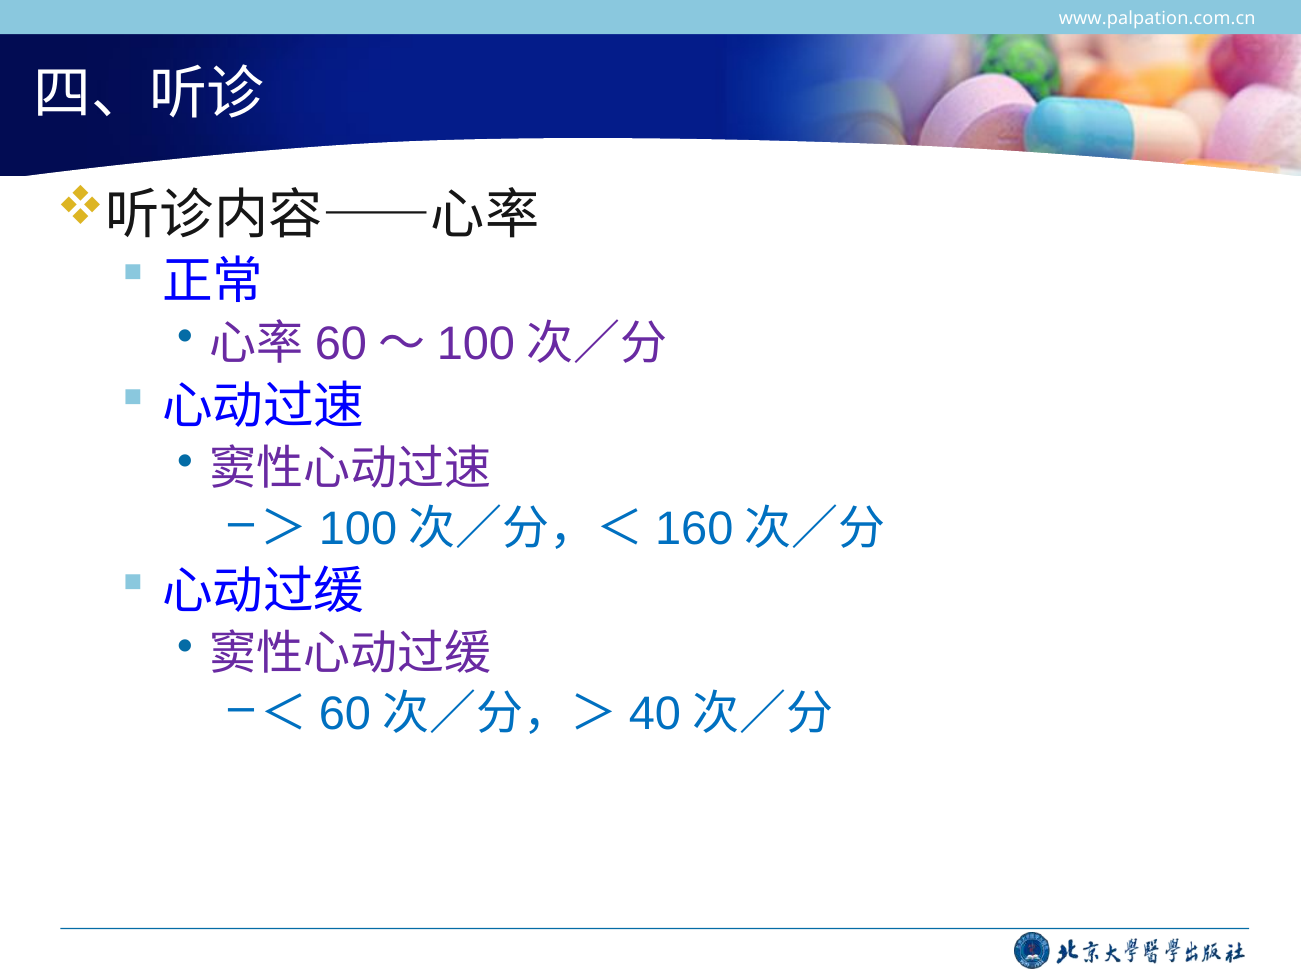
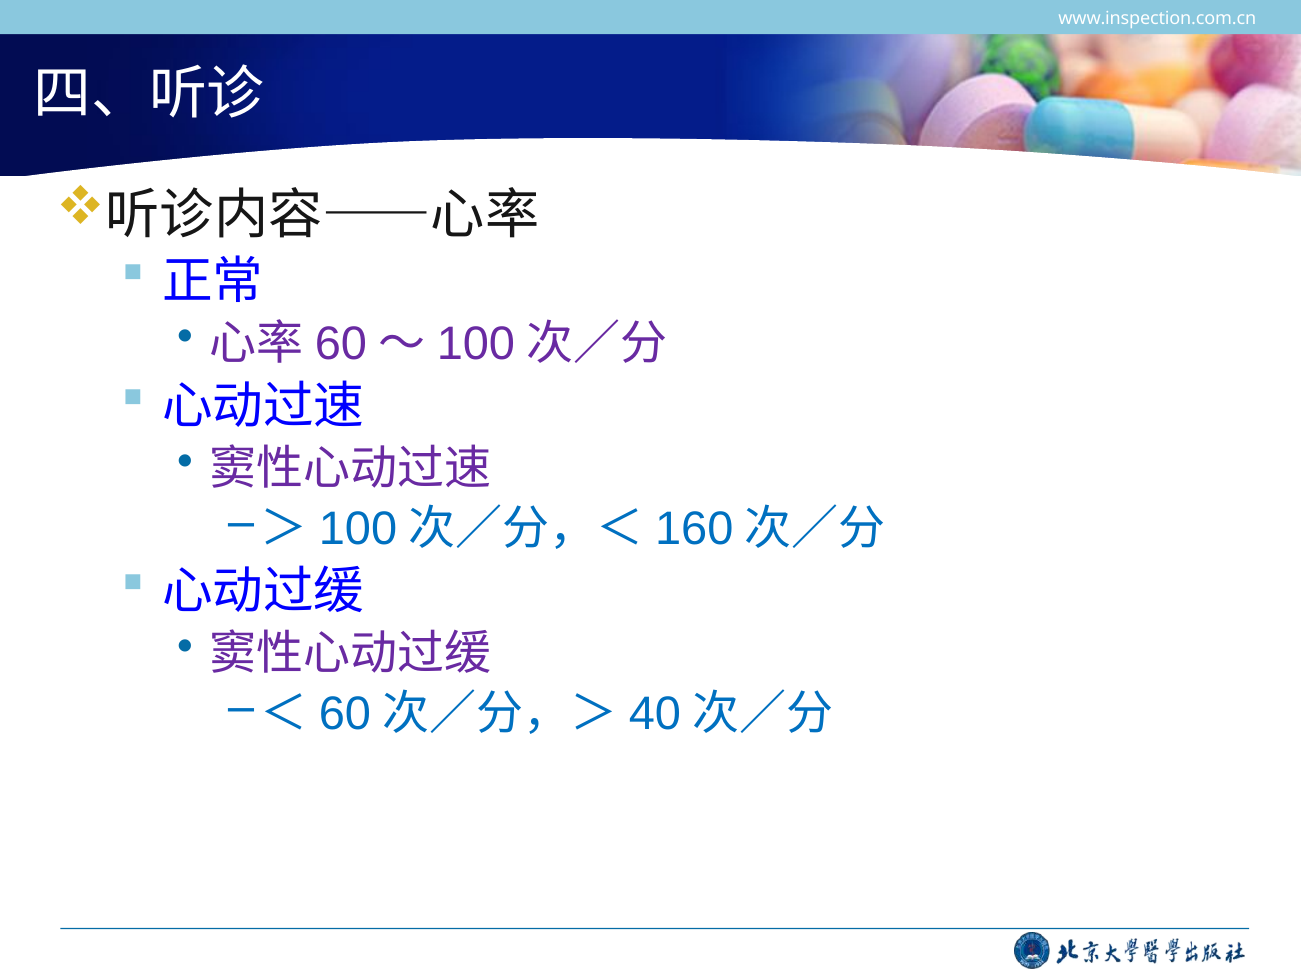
www.palpation.com.cn: www.palpation.com.cn -> www.inspection.com.cn
